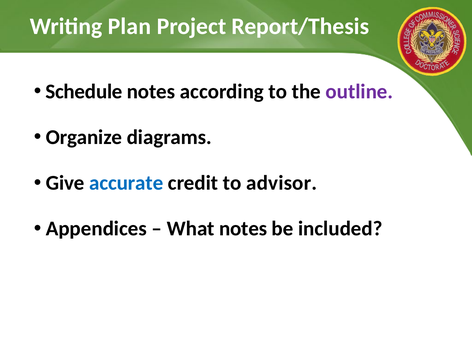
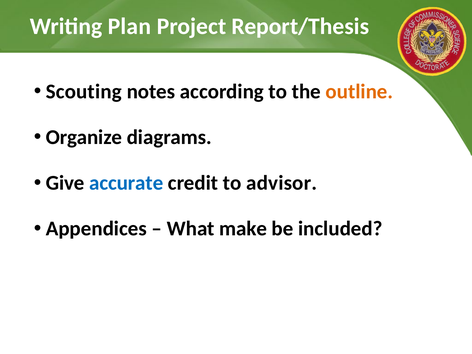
Schedule: Schedule -> Scouting
outline colour: purple -> orange
What notes: notes -> make
